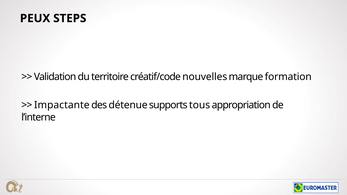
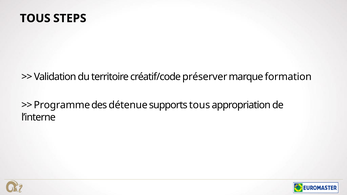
PEUX at (35, 18): PEUX -> TOUS
nouvelles: nouvelles -> préserver
Impactante: Impactante -> Programme
